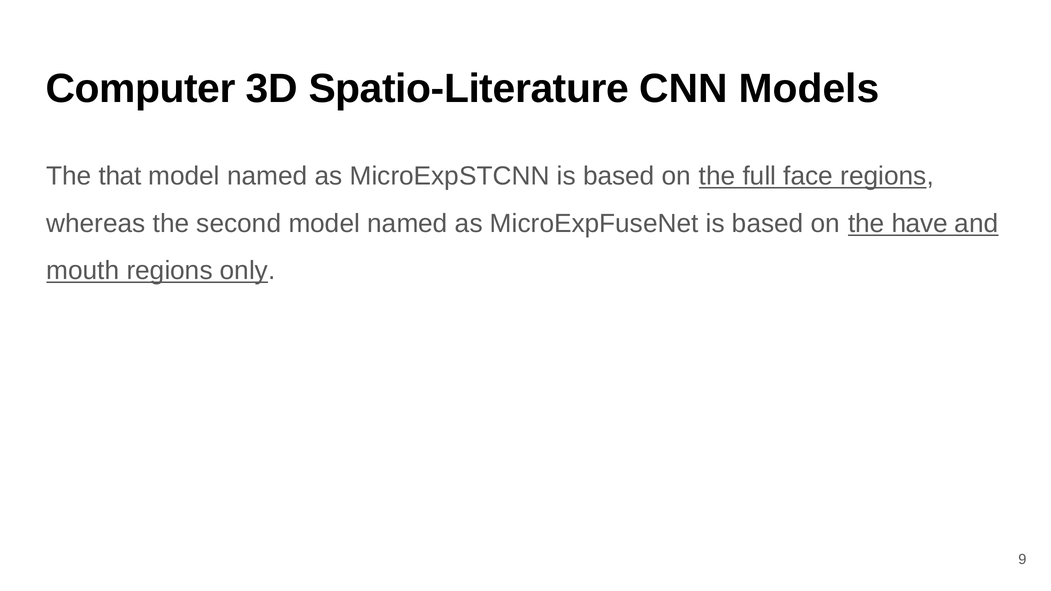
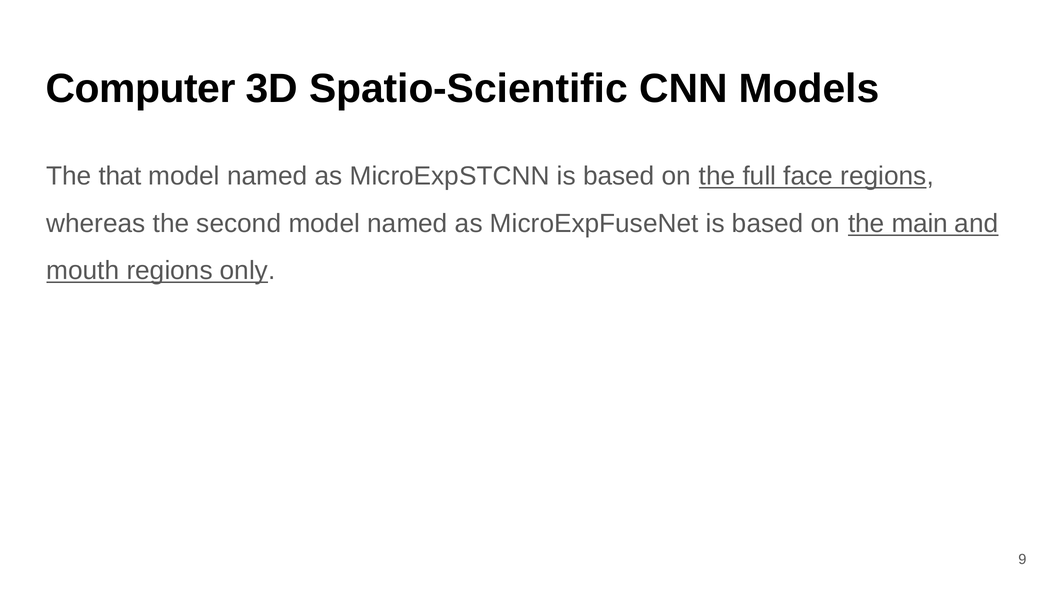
Spatio-Literature: Spatio-Literature -> Spatio-Scientific
have: have -> main
